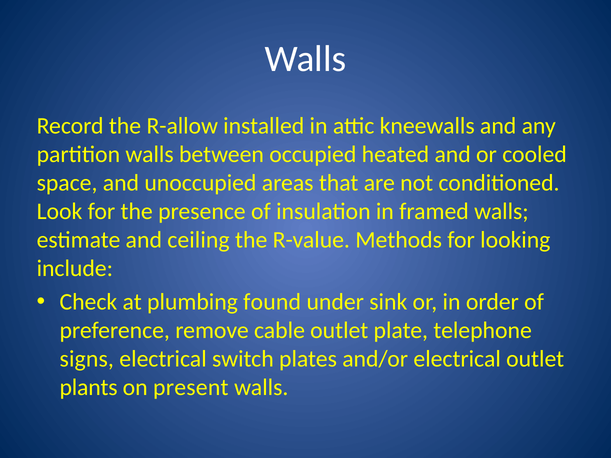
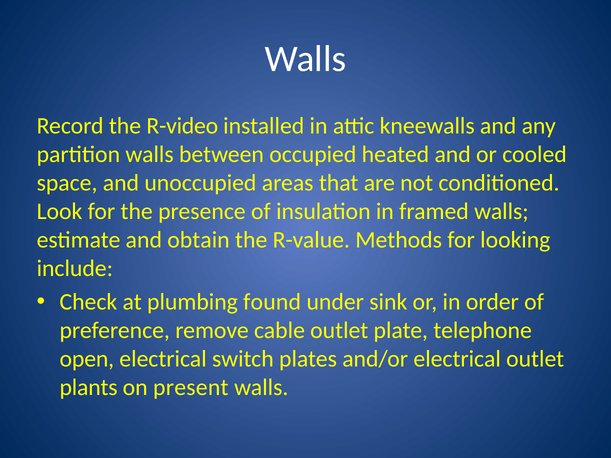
R-allow: R-allow -> R-video
ceiling: ceiling -> obtain
signs: signs -> open
